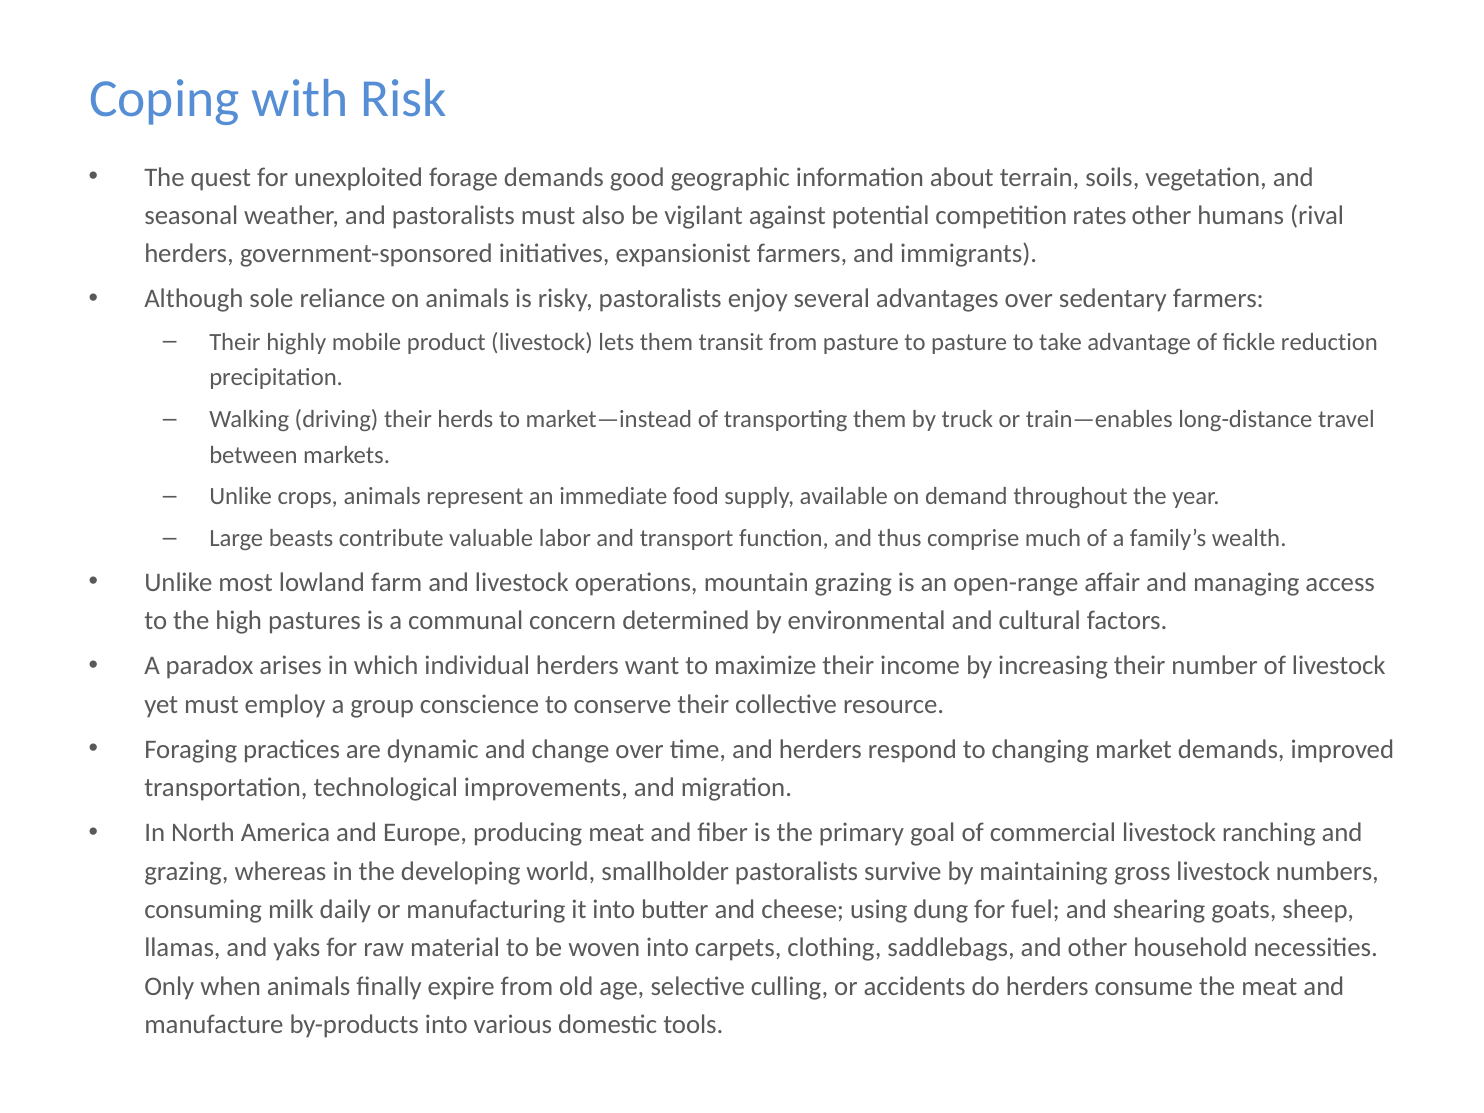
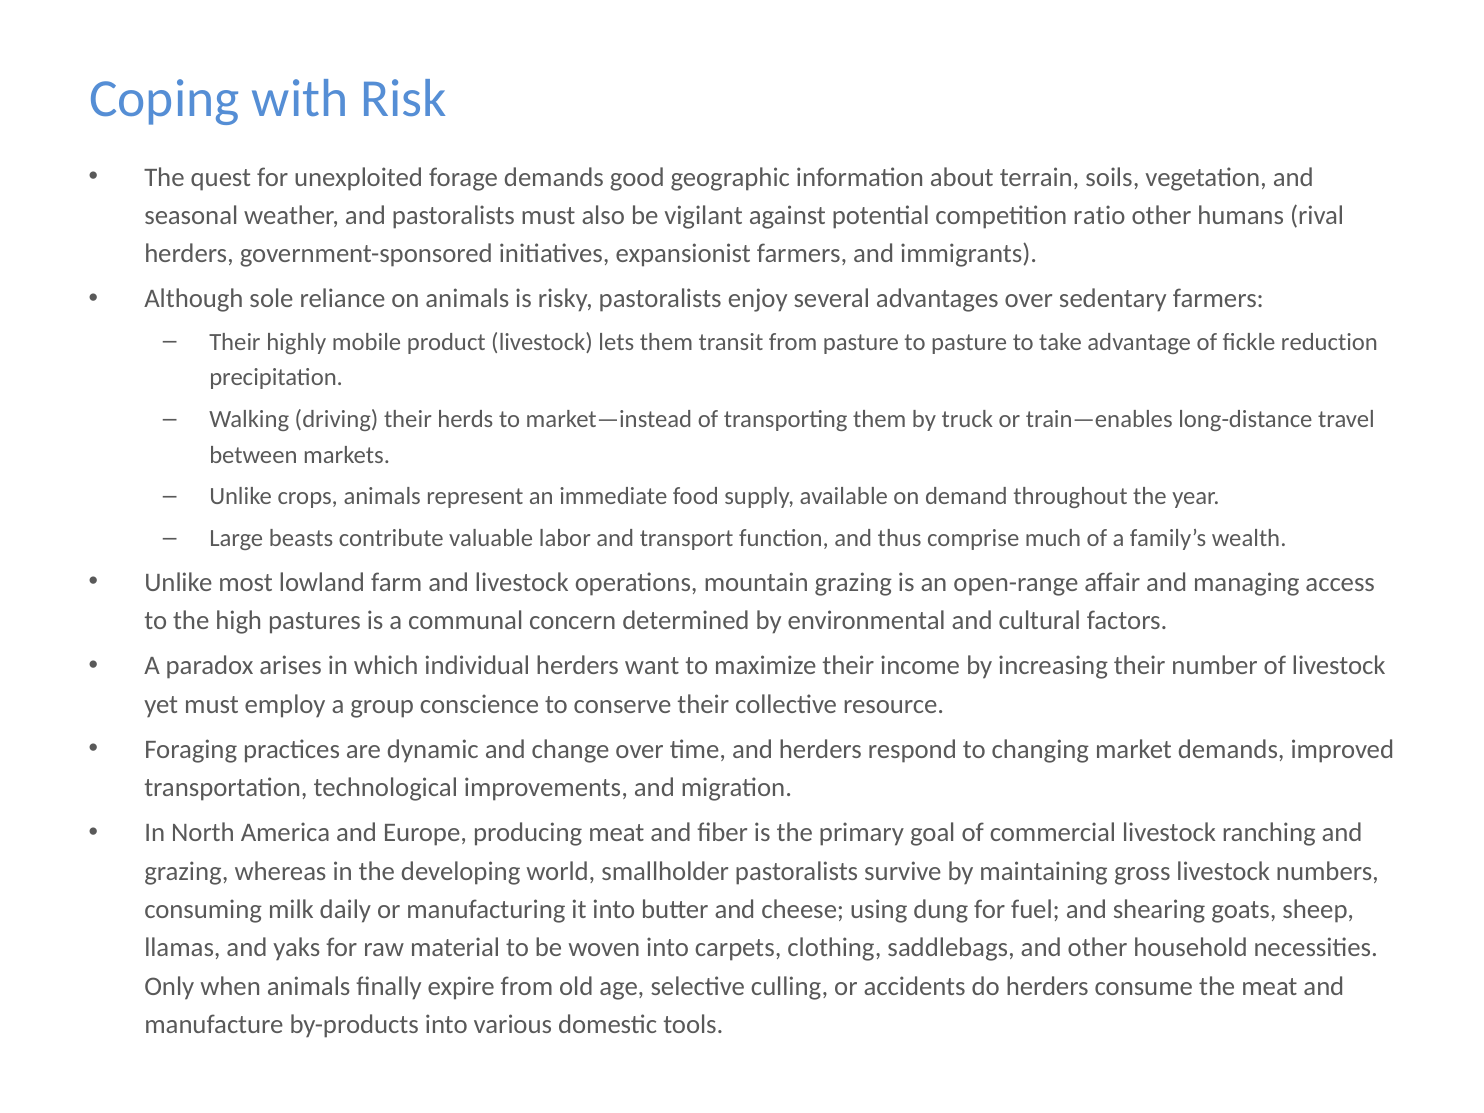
rates: rates -> ratio
